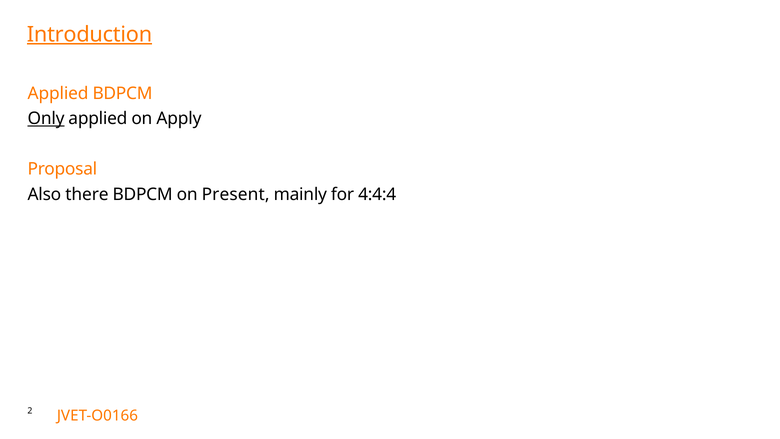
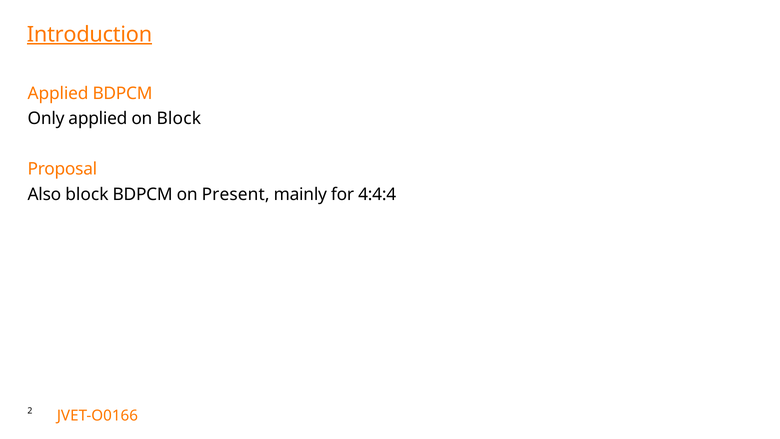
Only underline: present -> none
on Apply: Apply -> Block
Also there: there -> block
